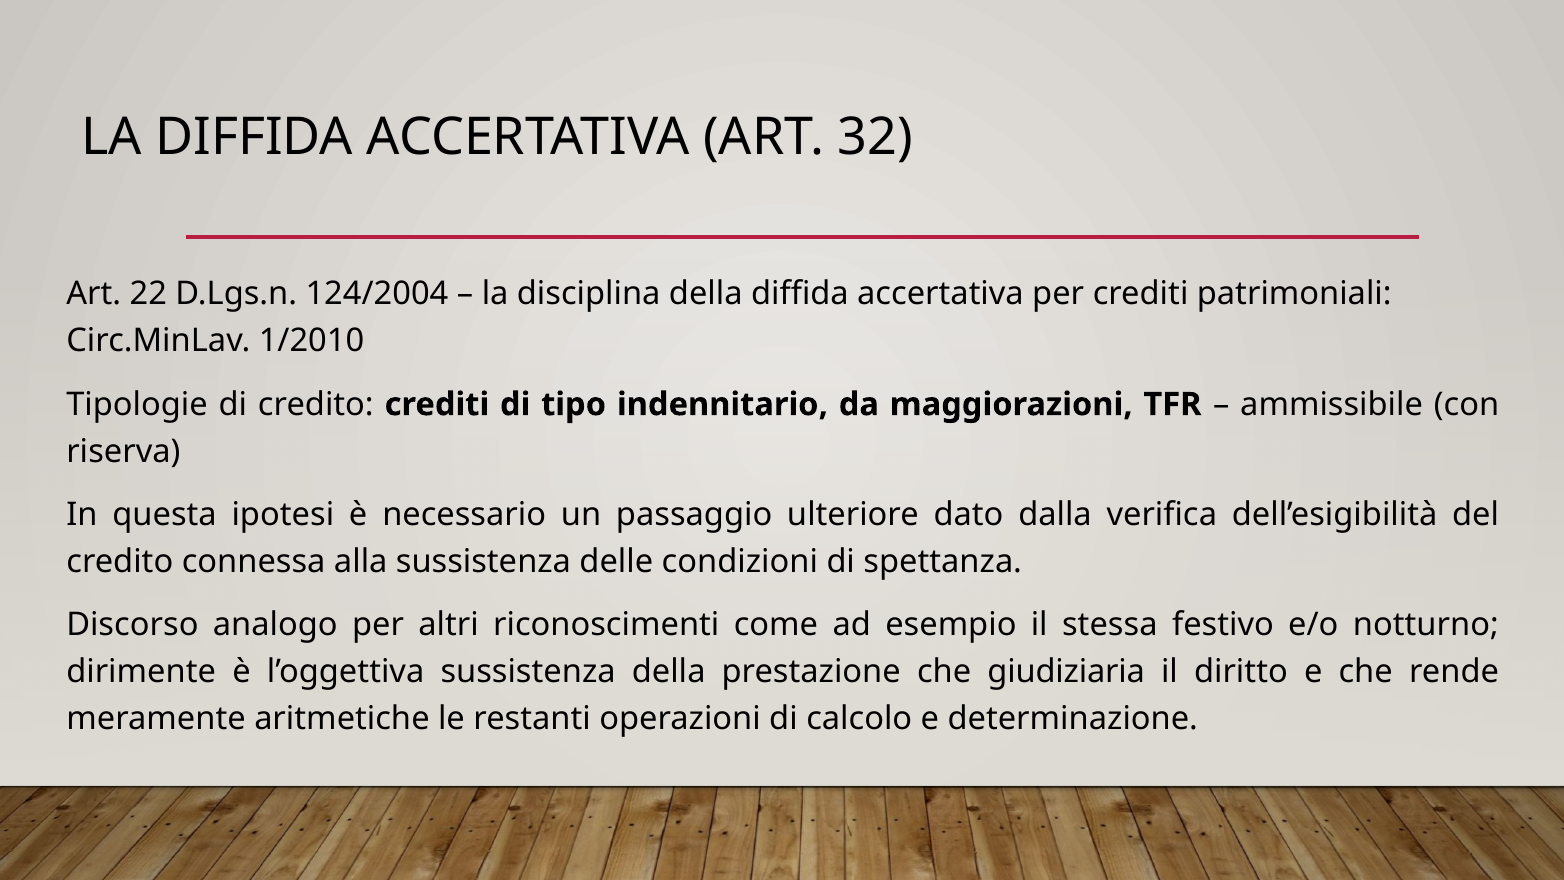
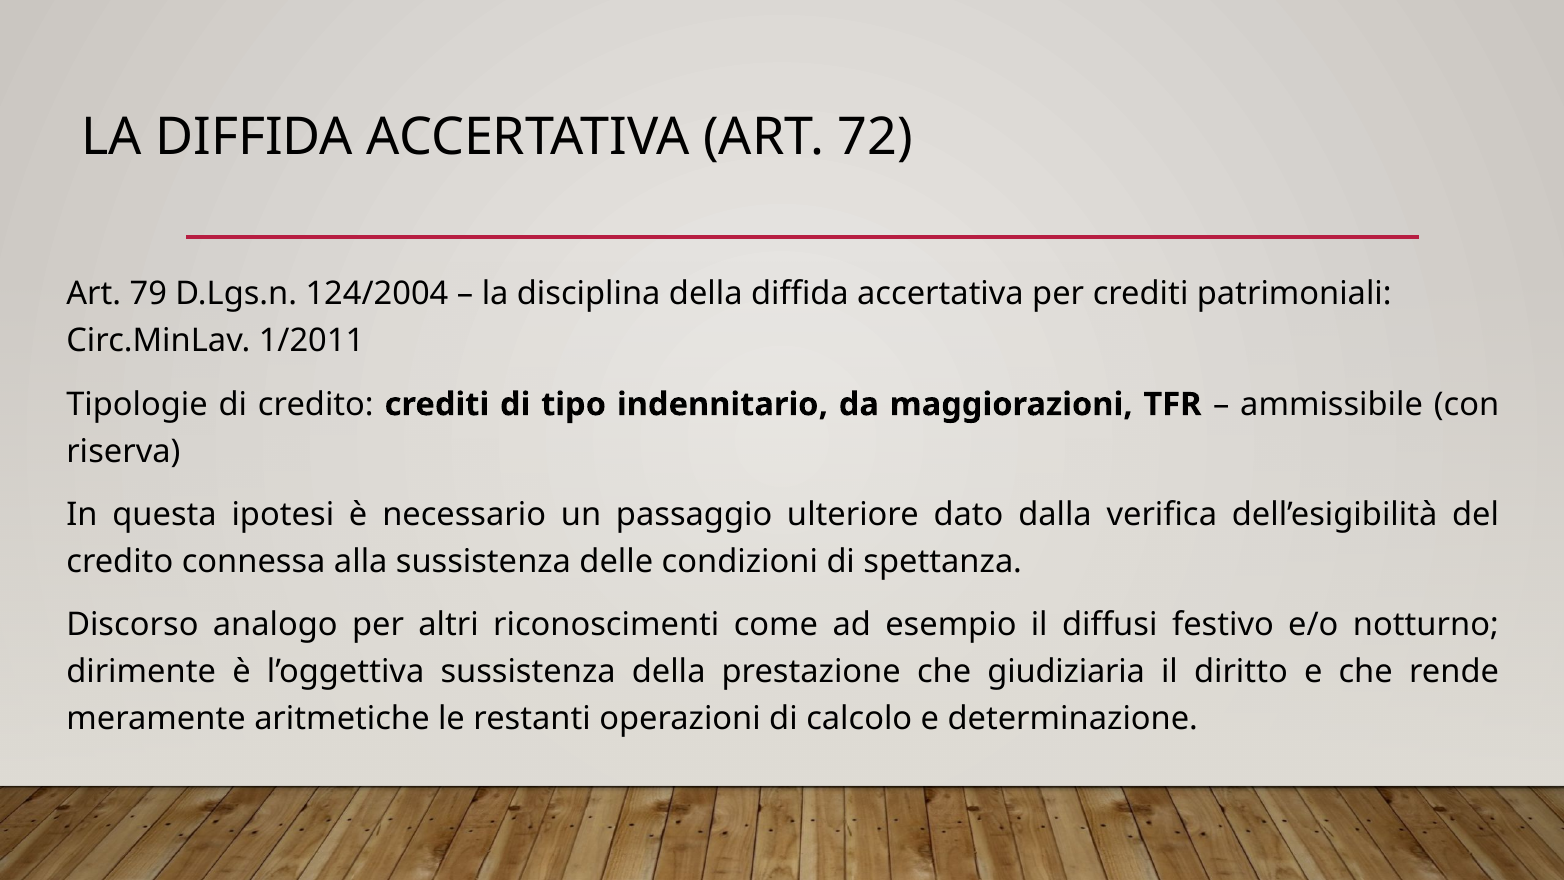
32: 32 -> 72
22: 22 -> 79
1/2010: 1/2010 -> 1/2011
stessa: stessa -> diffusi
